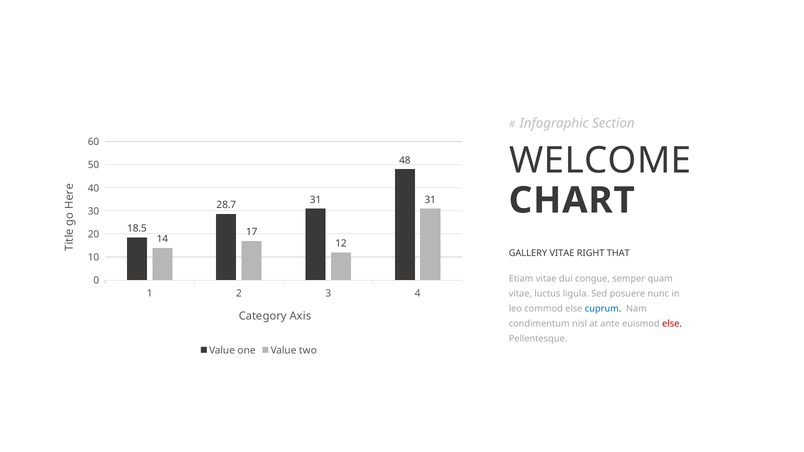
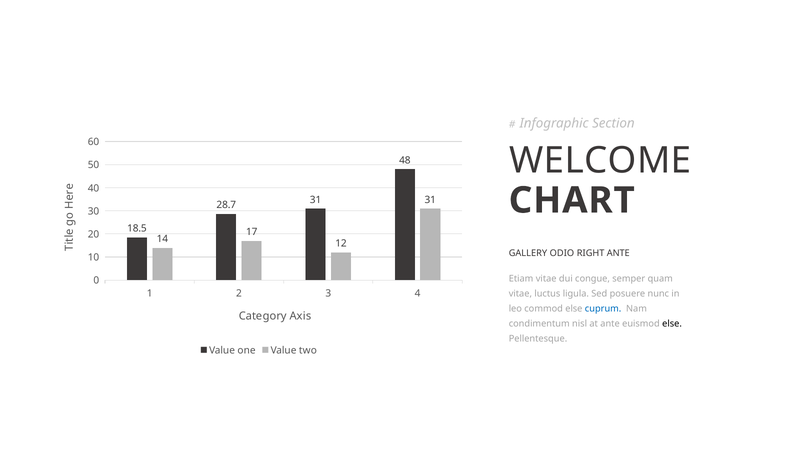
GALLERY VITAE: VITAE -> ODIO
RIGHT THAT: THAT -> ANTE
else at (672, 324) colour: red -> black
